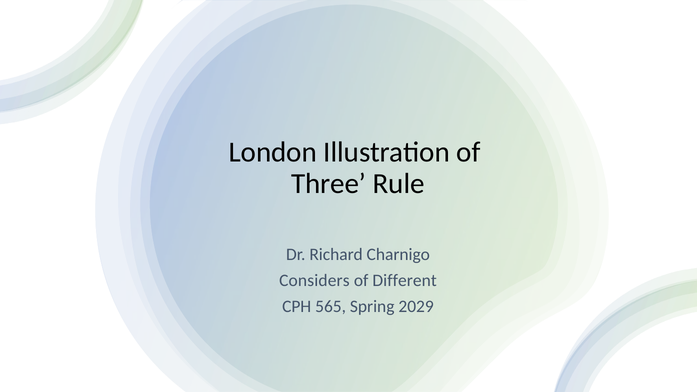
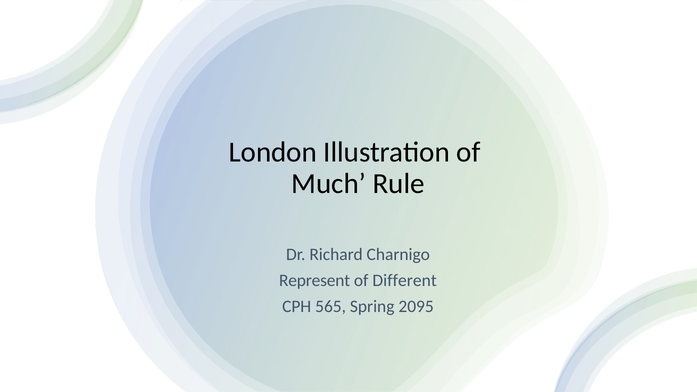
Three: Three -> Much
Considers: Considers -> Represent
2029: 2029 -> 2095
